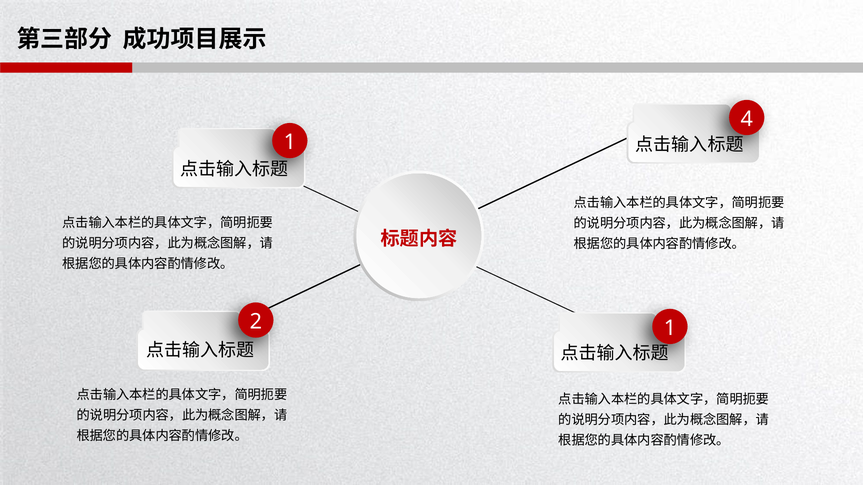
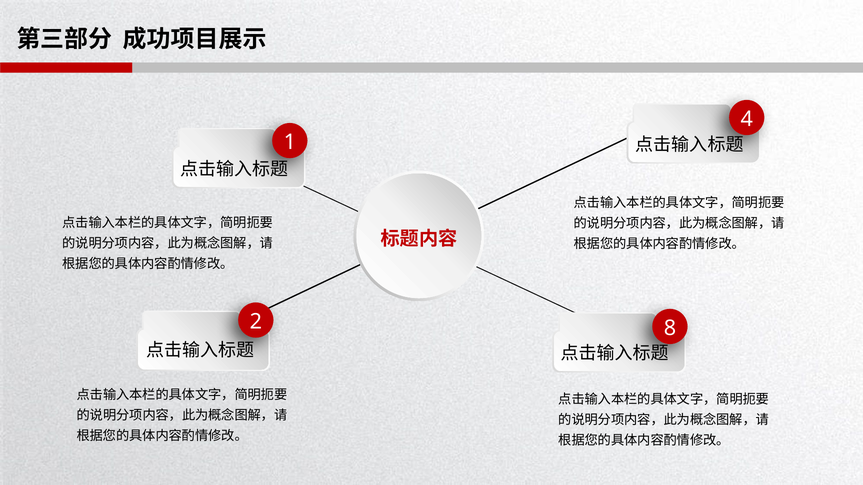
2 1: 1 -> 8
